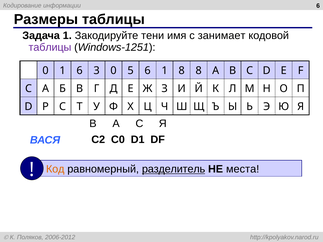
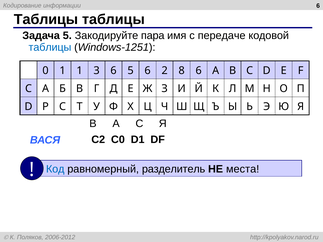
Размеры at (46, 19): Размеры -> Таблицы
Задача 1: 1 -> 5
тени: тени -> пара
занимает: занимает -> передаче
таблицы at (50, 47) colour: purple -> blue
1 6: 6 -> 1
3 0: 0 -> 6
6 1: 1 -> 2
8 8: 8 -> 6
Код colour: orange -> blue
разделитель underline: present -> none
